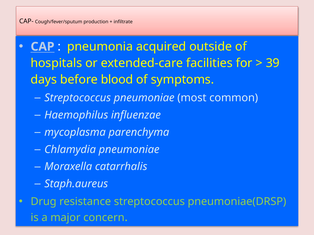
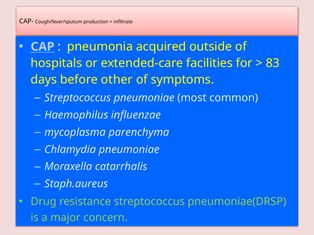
39: 39 -> 83
blood: blood -> other
